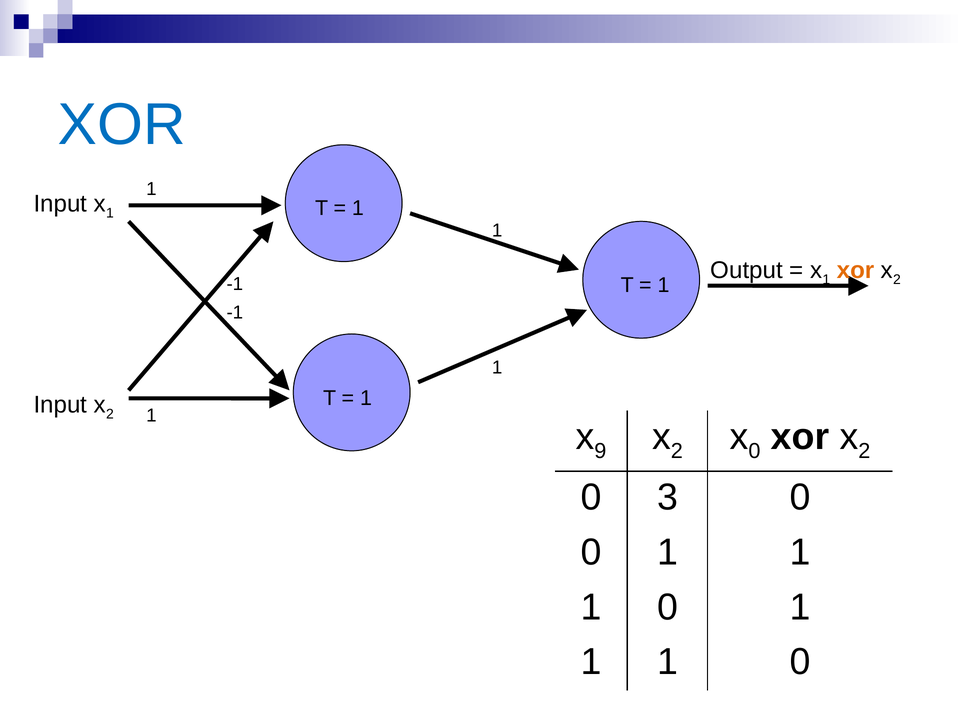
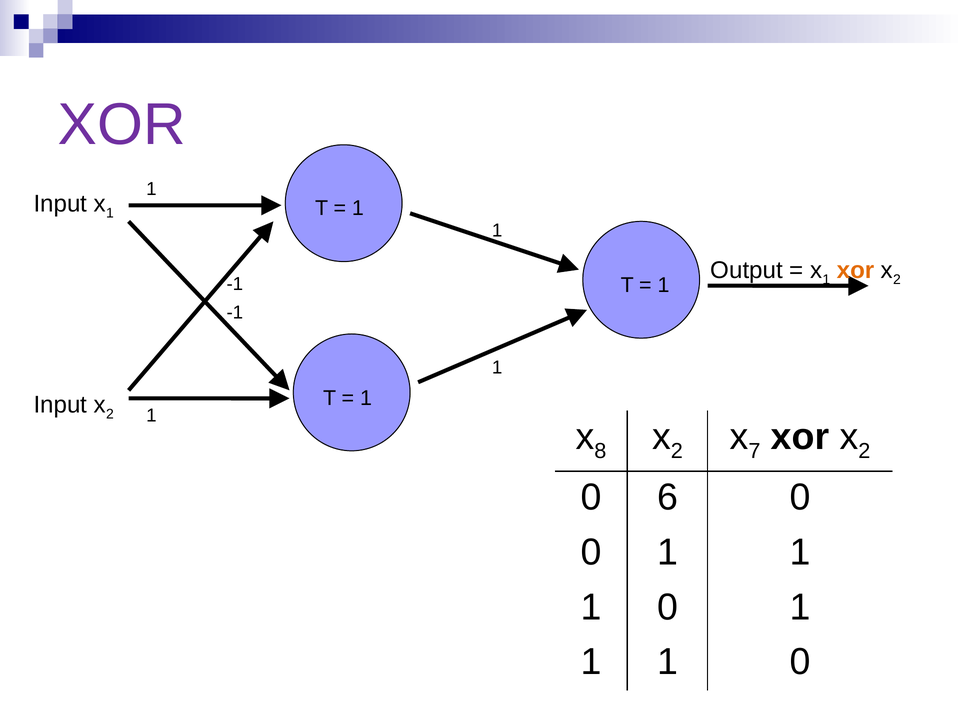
XOR at (122, 125) colour: blue -> purple
9: 9 -> 8
0 at (755, 451): 0 -> 7
3: 3 -> 6
